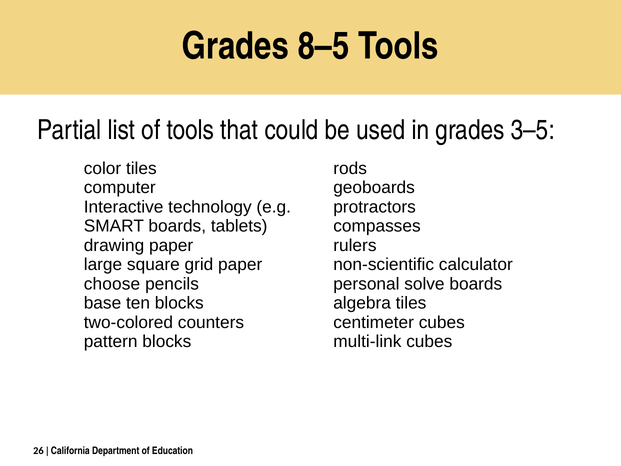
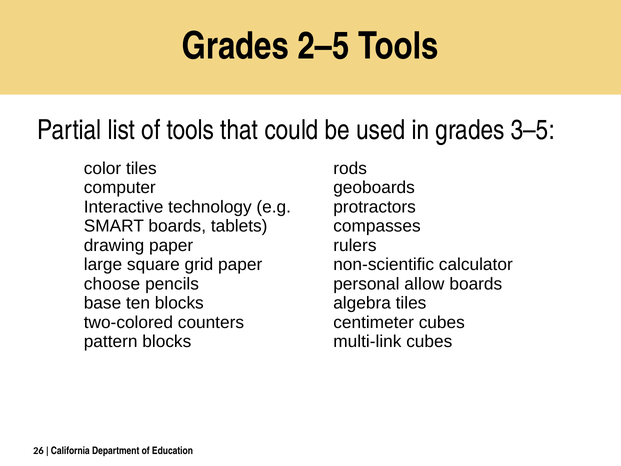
8–5: 8–5 -> 2–5
solve: solve -> allow
